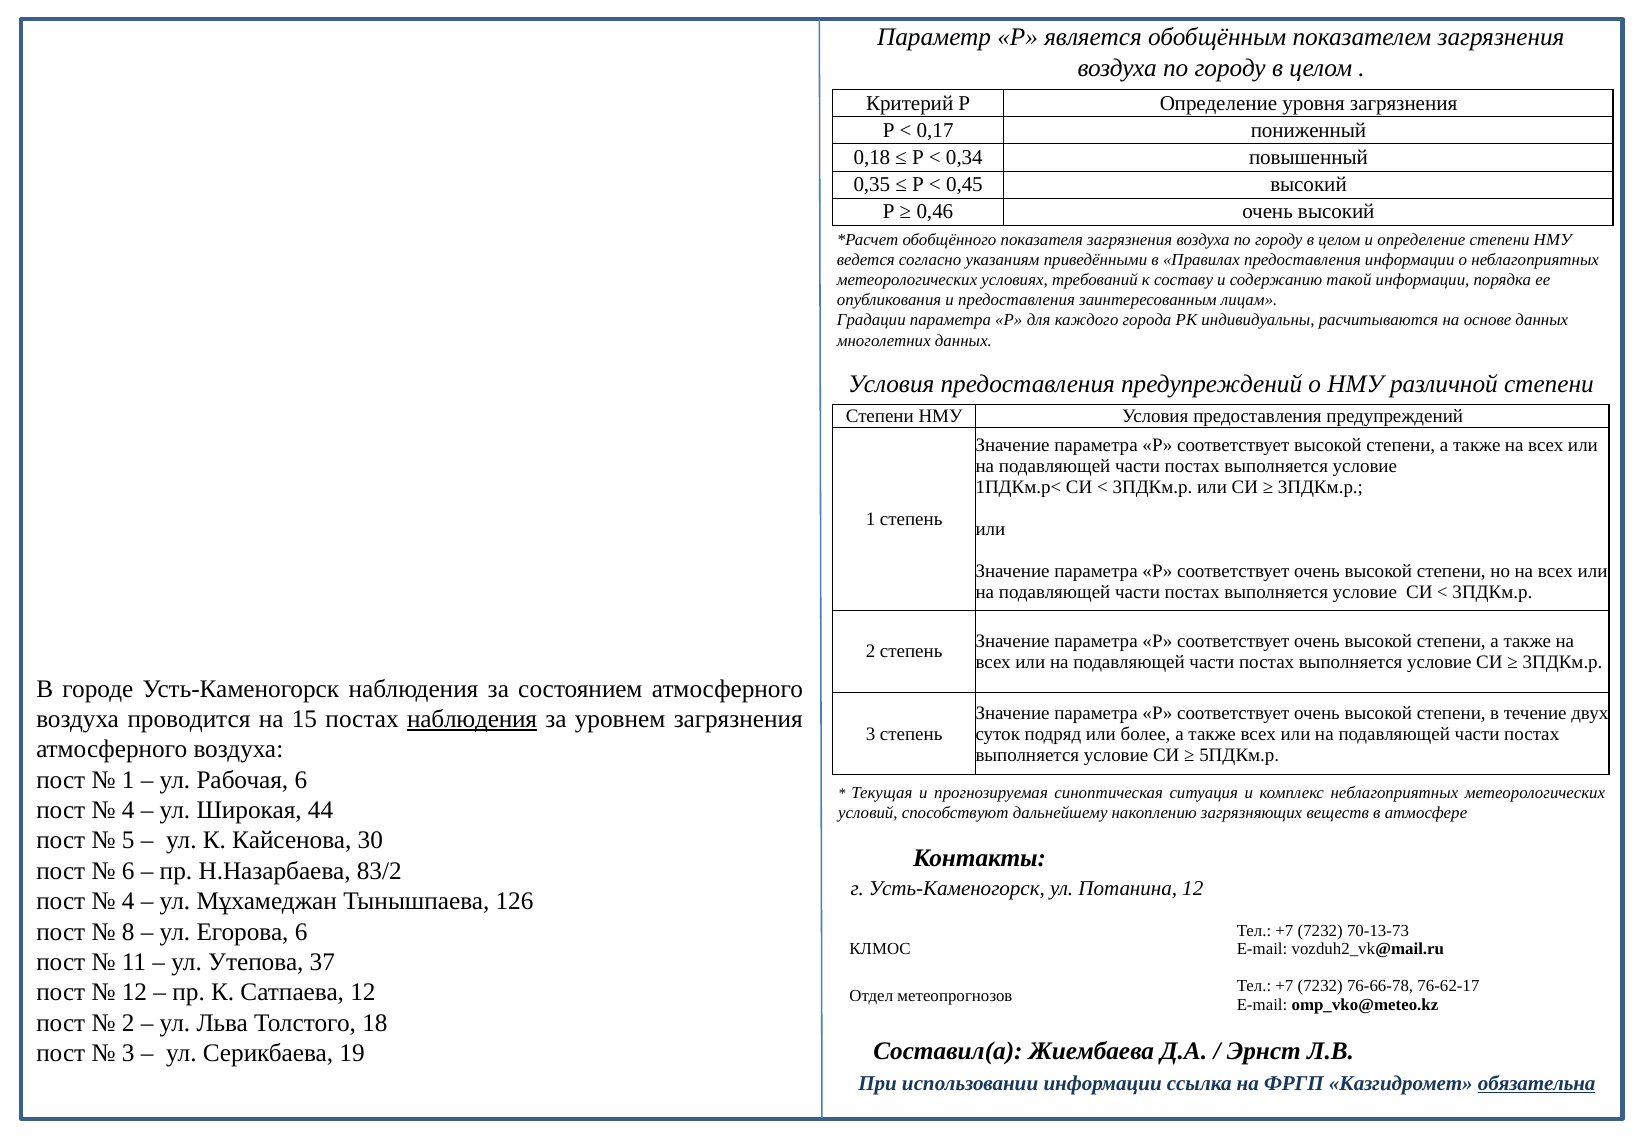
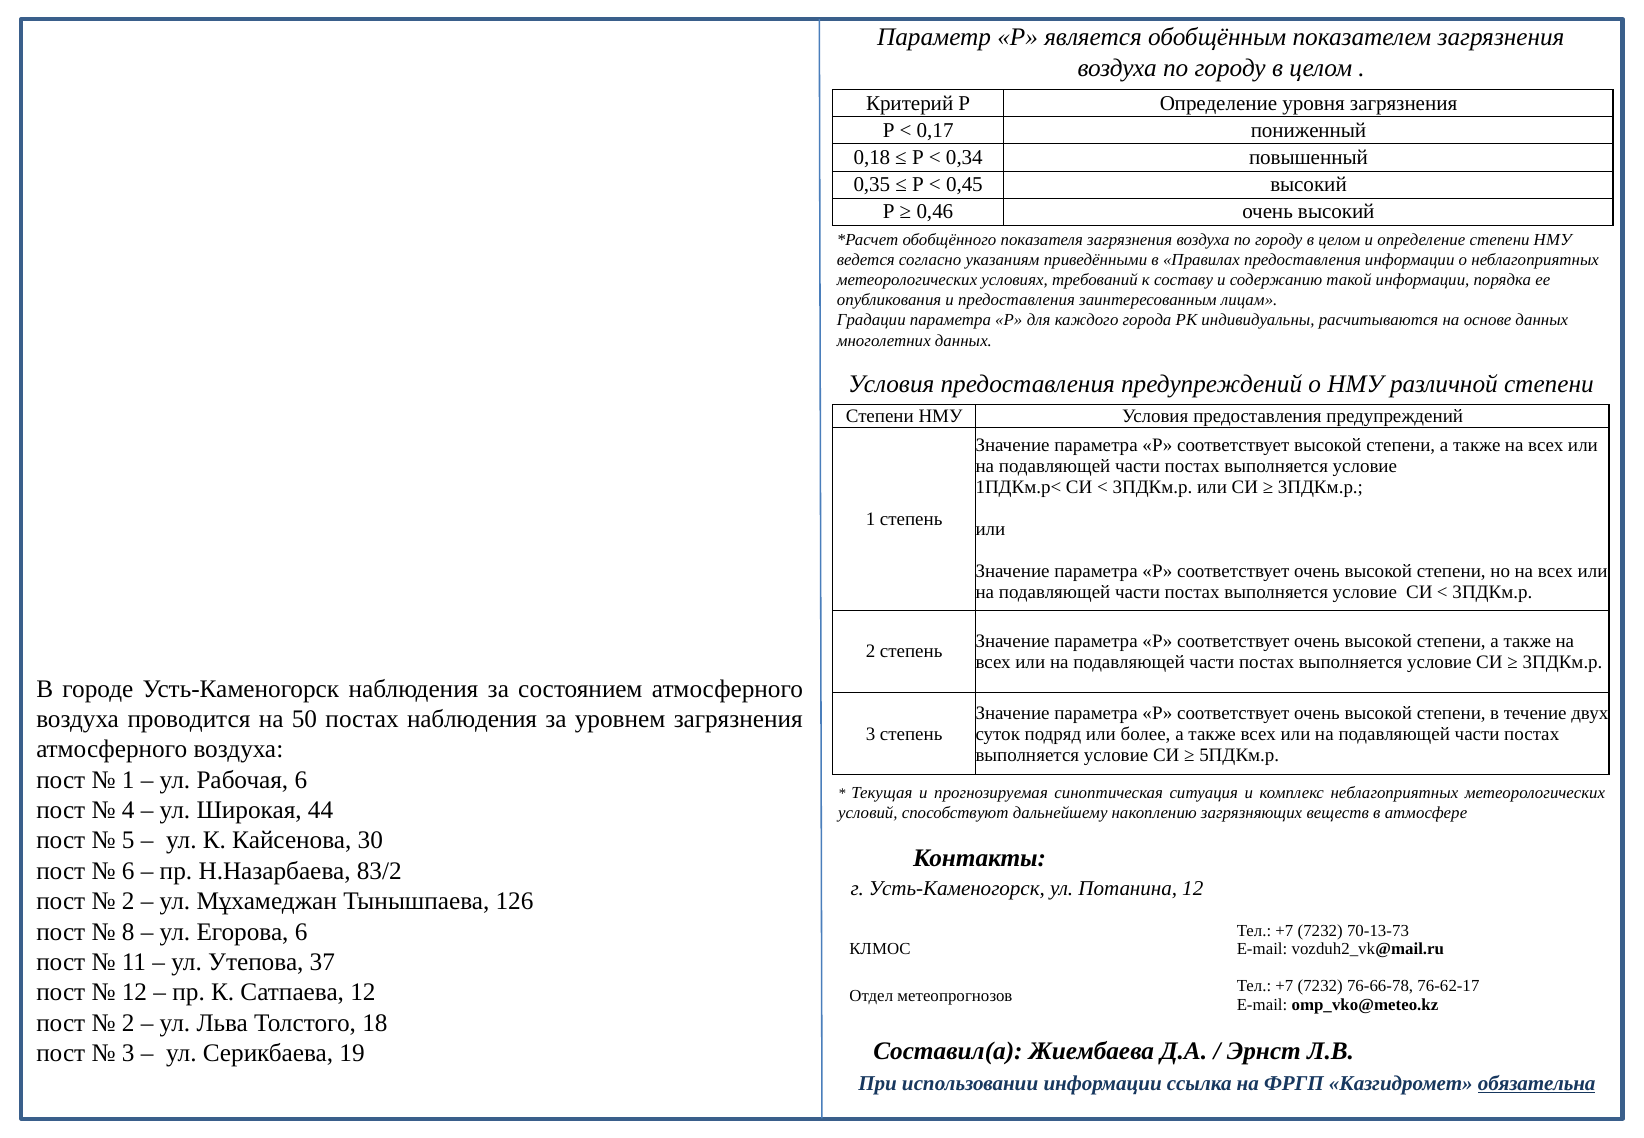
15: 15 -> 50
наблюдения at (472, 719) underline: present -> none
4 at (128, 901): 4 -> 2
